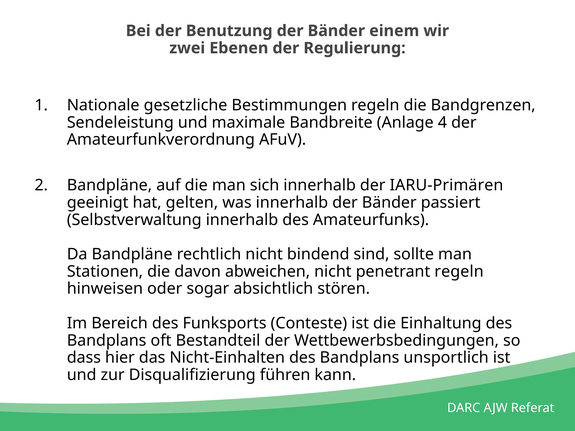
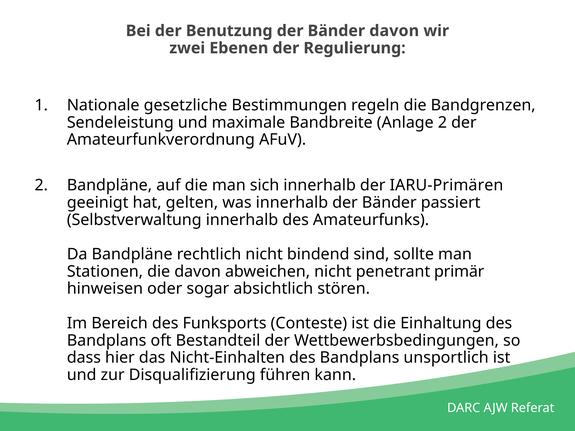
Bänder einem: einem -> davon
Anlage 4: 4 -> 2
penetrant regeln: regeln -> primär
